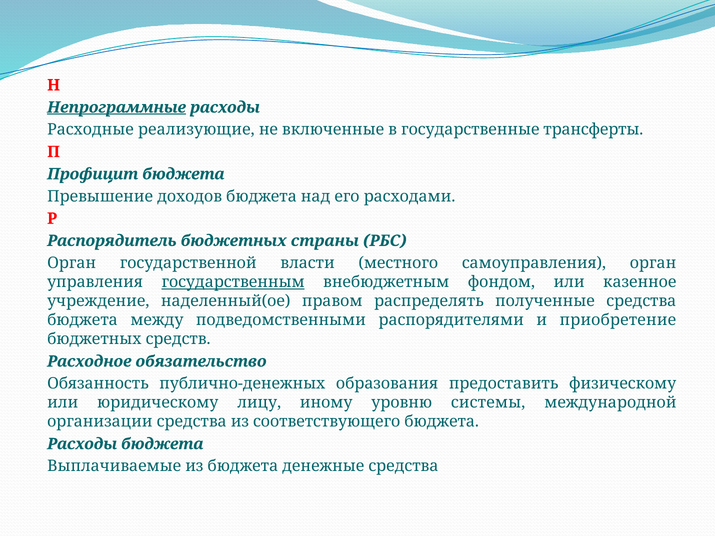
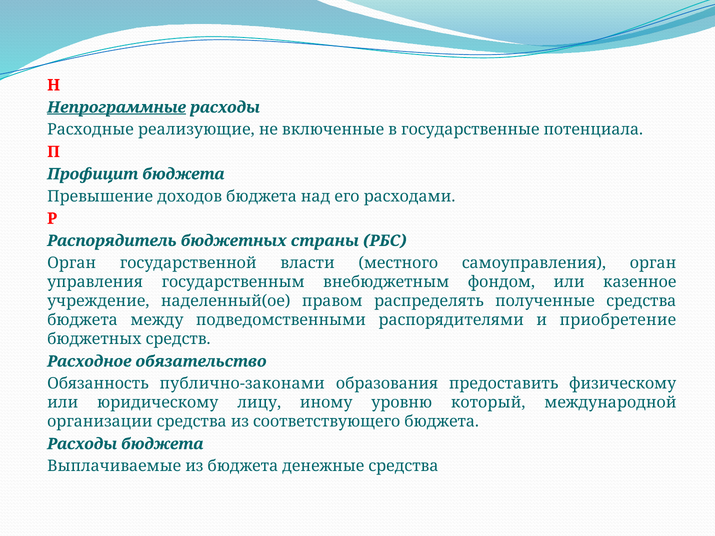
трансферты: трансферты -> потенциала
государственным underline: present -> none
публично-денежных: публично-денежных -> публично-законами
системы: системы -> который
